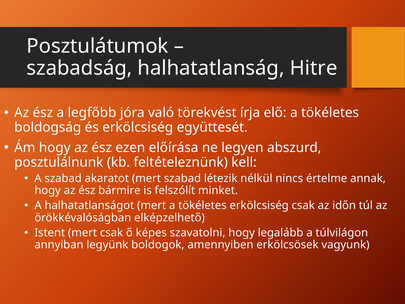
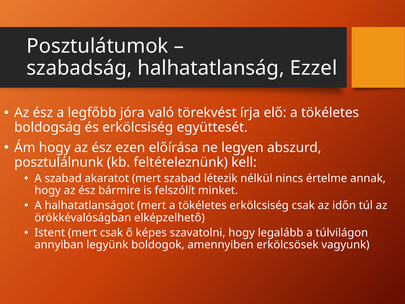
Hitre: Hitre -> Ezzel
